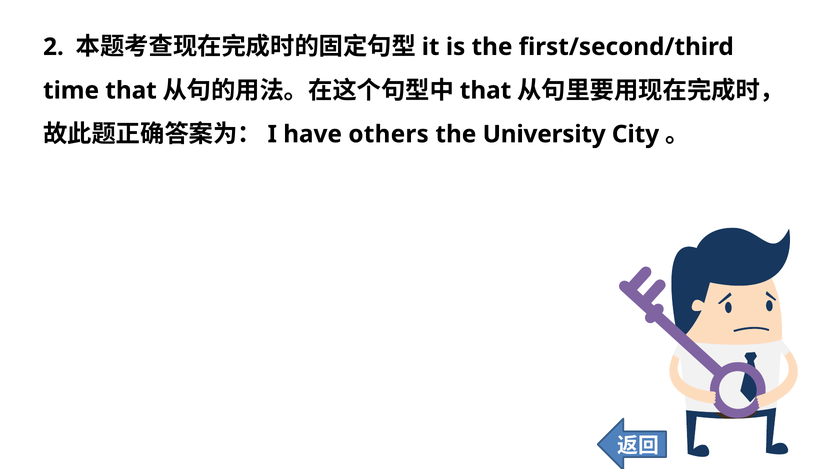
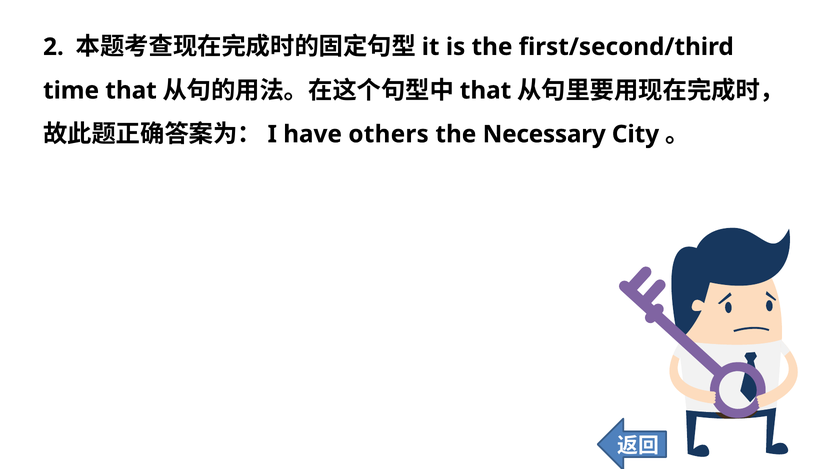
University: University -> Necessary
